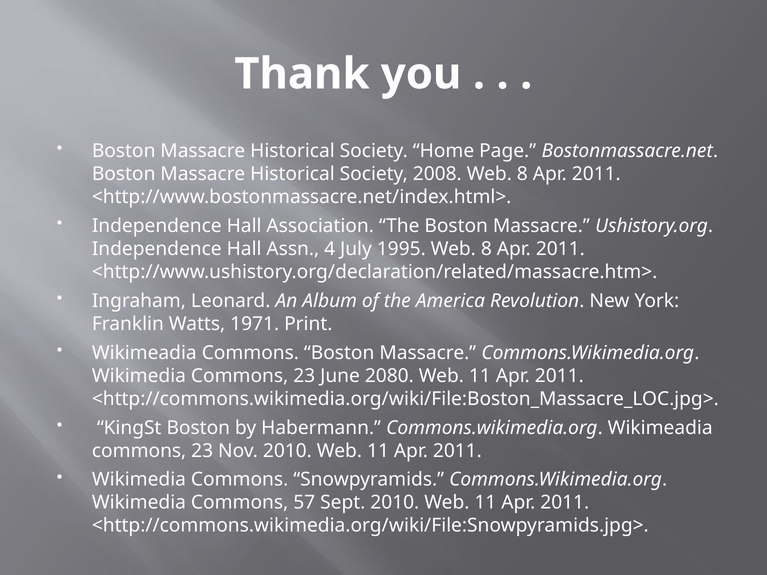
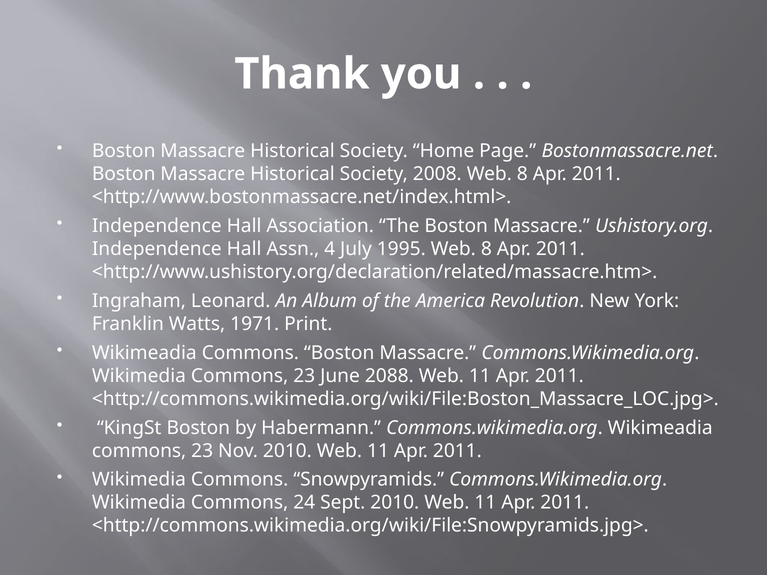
2080: 2080 -> 2088
57: 57 -> 24
